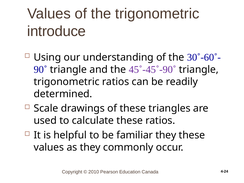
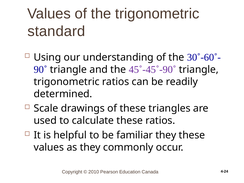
introduce: introduce -> standard
